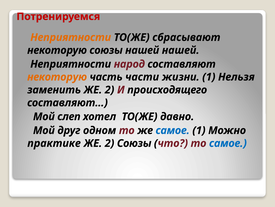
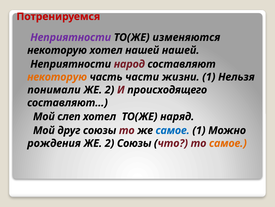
Неприятности at (71, 37) colour: orange -> purple
сбрасывают: сбрасывают -> изменяются
некоторую союзы: союзы -> хотел
заменить: заменить -> понимали
давно: давно -> наряд
друг одном: одном -> союзы
практике: практике -> рождения
самое at (228, 143) colour: blue -> orange
